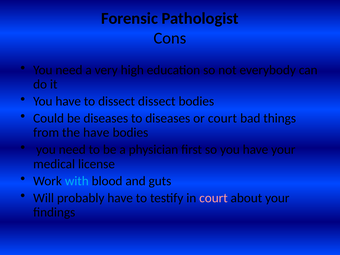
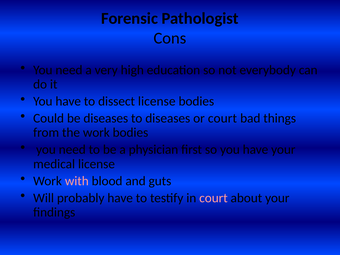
dissect dissect: dissect -> license
the have: have -> work
with colour: light blue -> pink
